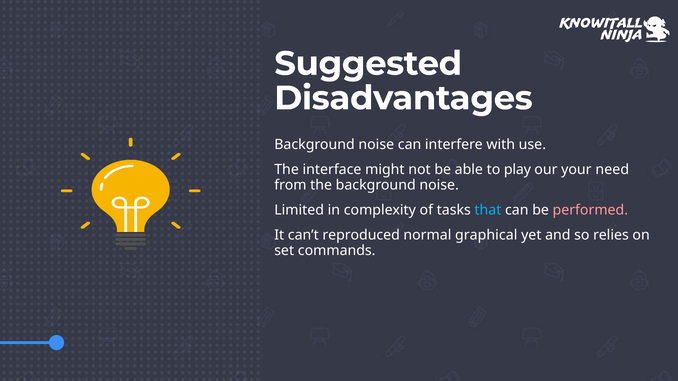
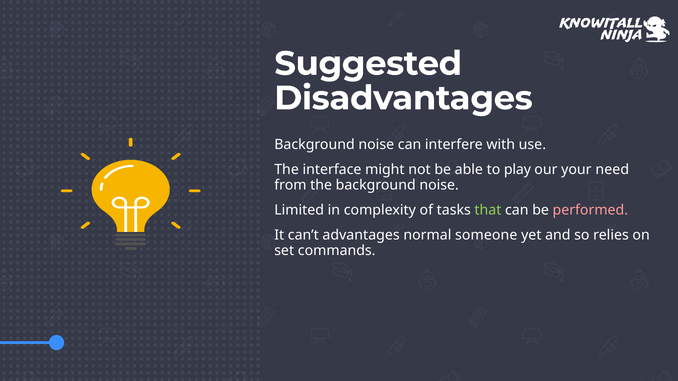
that colour: light blue -> light green
reproduced: reproduced -> advantages
graphical: graphical -> someone
